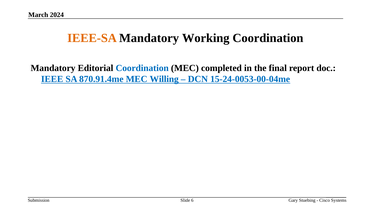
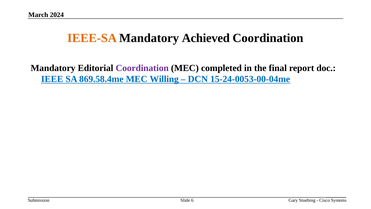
Working: Working -> Achieved
Coordination at (142, 68) colour: blue -> purple
870.91.4me: 870.91.4me -> 869.58.4me
